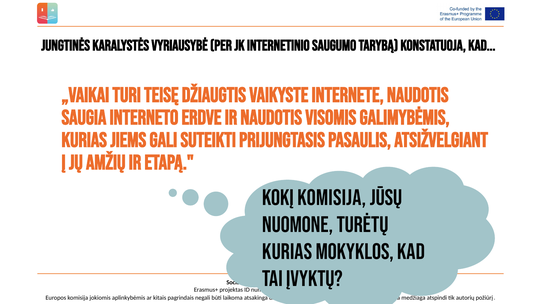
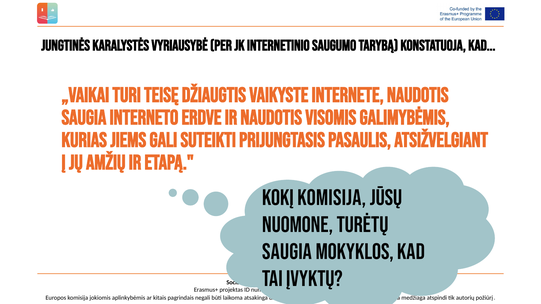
kurias at (287, 252): kurias -> saugia
